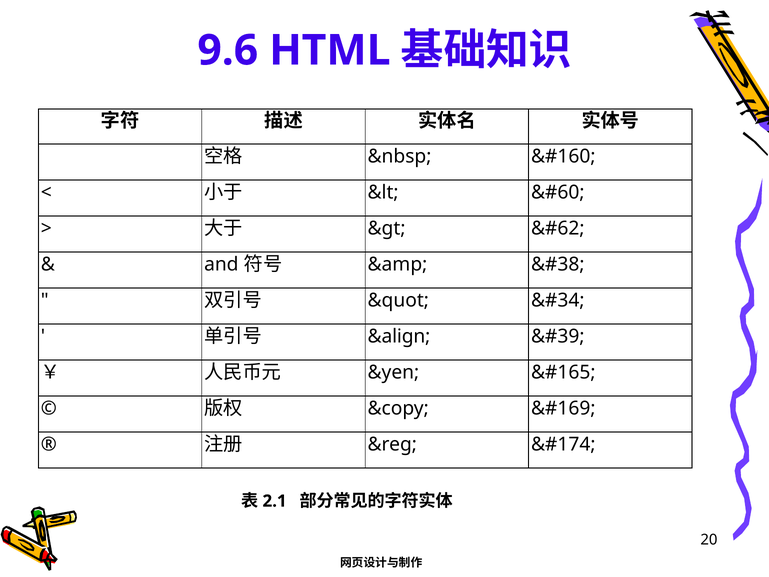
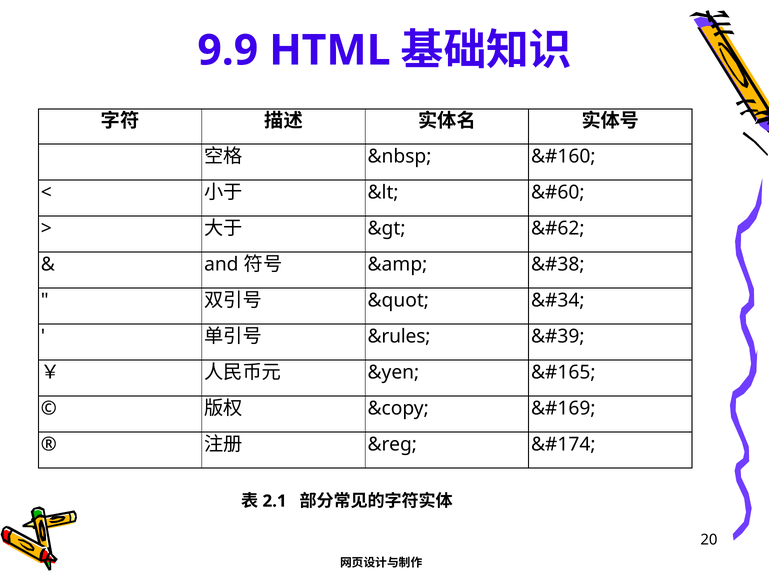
9.6: 9.6 -> 9.9
&align: &align -> &rules
